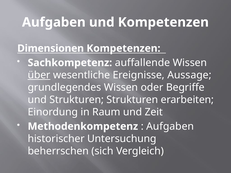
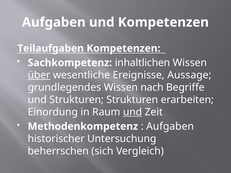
Dimensionen: Dimensionen -> Teilaufgaben
auffallende: auffallende -> inhaltlichen
oder: oder -> nach
und at (133, 112) underline: none -> present
